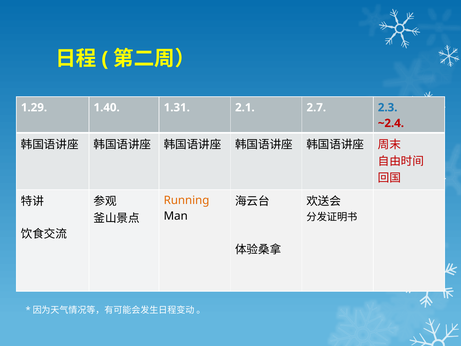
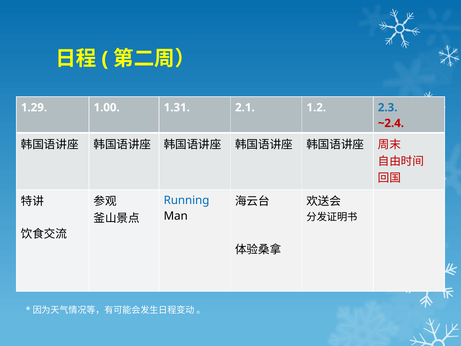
1.40: 1.40 -> 1.00
2.7: 2.7 -> 1.2
Running colour: orange -> blue
